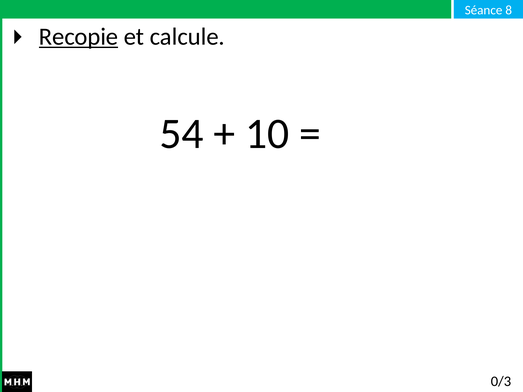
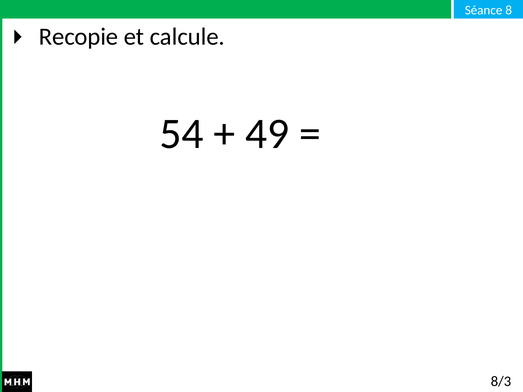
Recopie underline: present -> none
10: 10 -> 49
0/3: 0/3 -> 8/3
